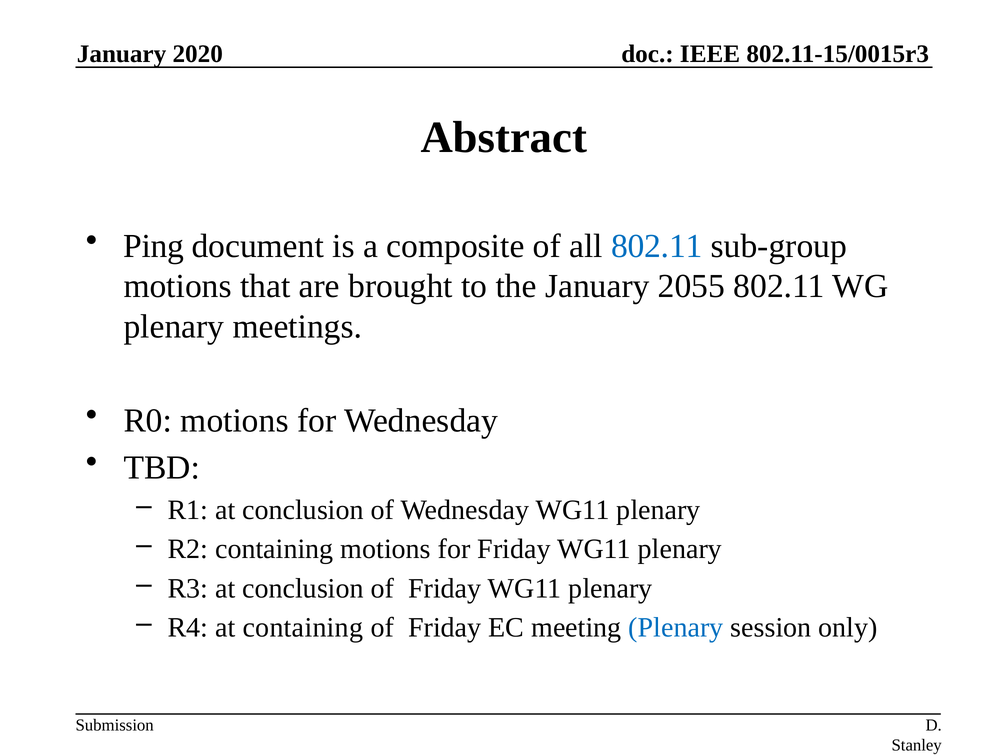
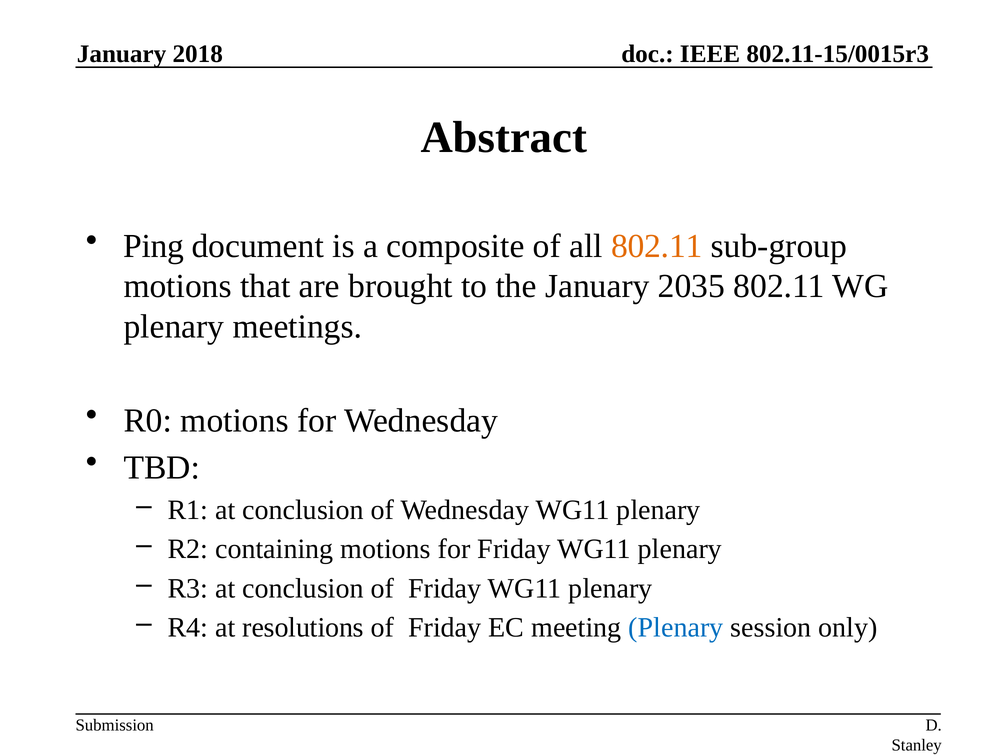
2020: 2020 -> 2018
802.11 at (657, 246) colour: blue -> orange
2055: 2055 -> 2035
at containing: containing -> resolutions
